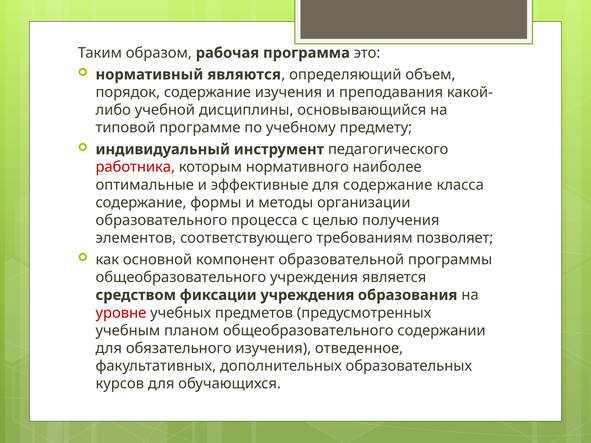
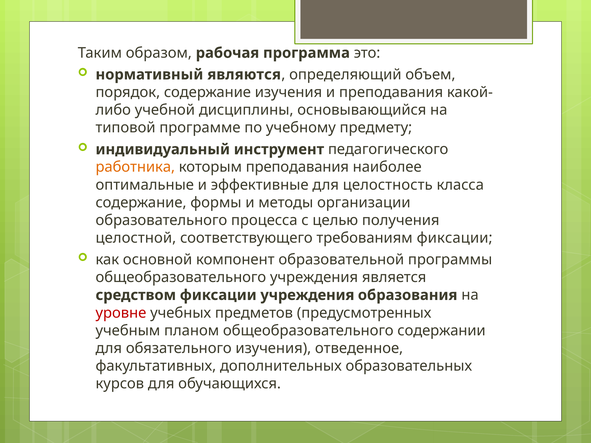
работника colour: red -> orange
которым нормативного: нормативного -> преподавания
для содержание: содержание -> целостность
элементов: элементов -> целостной
требованиям позволяет: позволяет -> фиксации
